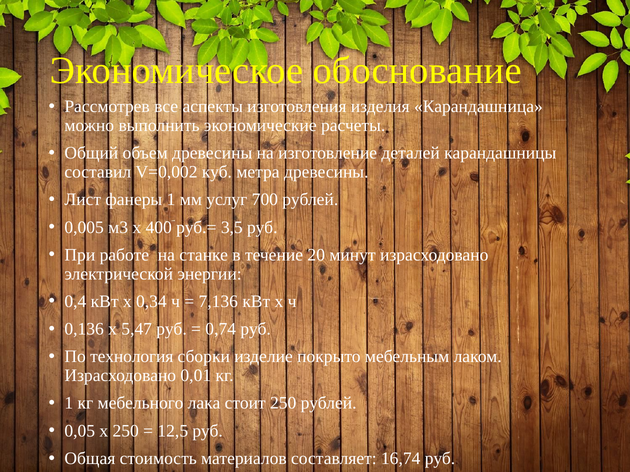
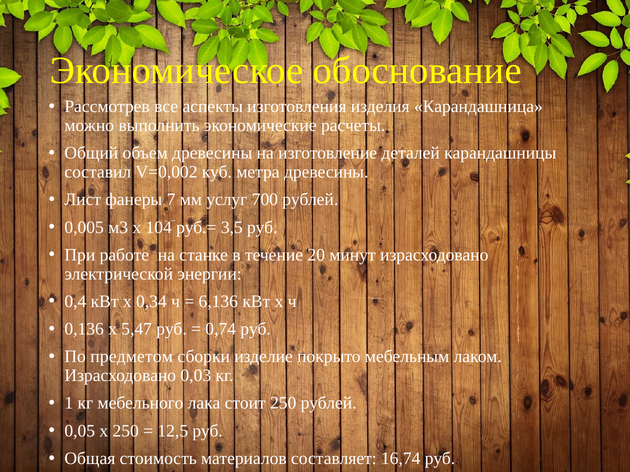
фанеры 1: 1 -> 7
400: 400 -> 104
7,136: 7,136 -> 6,136
технология: технология -> предметом
0,01: 0,01 -> 0,03
